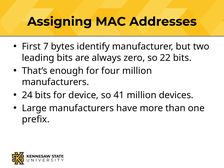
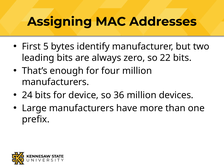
7: 7 -> 5
41: 41 -> 36
